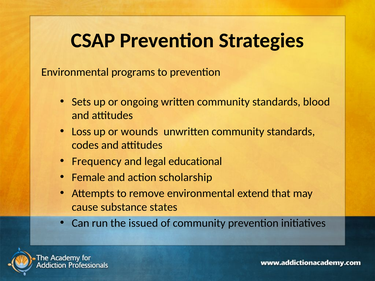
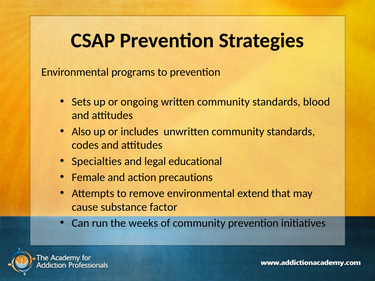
Loss: Loss -> Also
wounds: wounds -> includes
Frequency: Frequency -> Specialties
scholarship: scholarship -> precautions
states: states -> factor
issued: issued -> weeks
